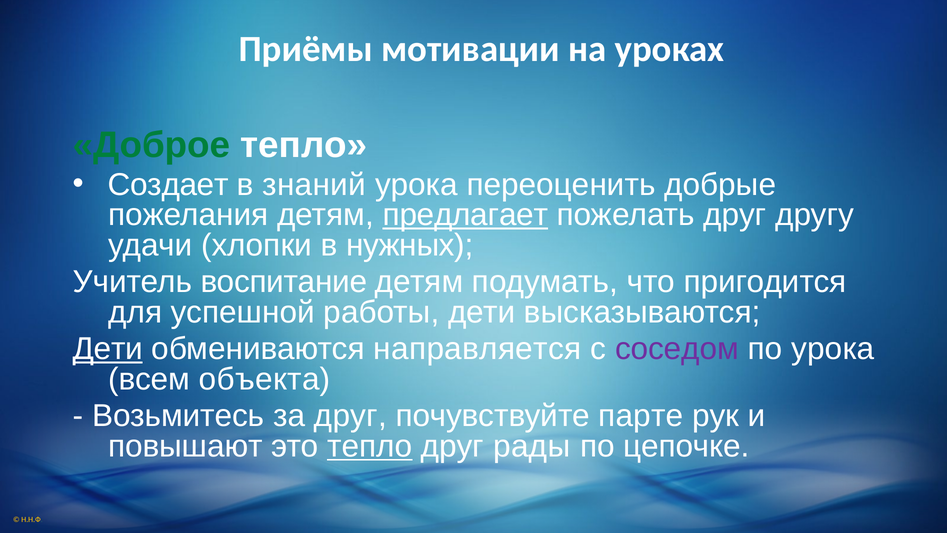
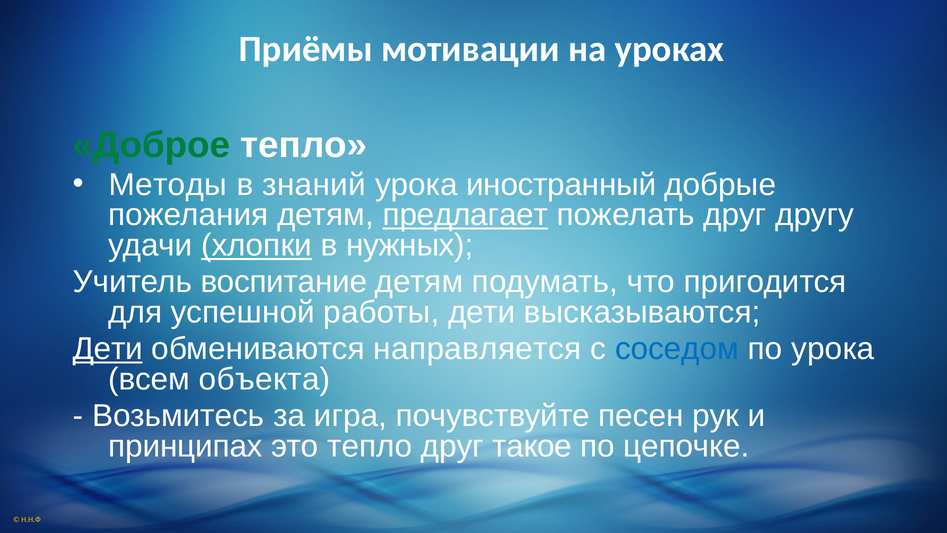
Создает: Создает -> Методы
переоценить: переоценить -> иностранный
хлопки underline: none -> present
соседом colour: purple -> blue
за друг: друг -> игра
парте: парте -> песен
повышают: повышают -> принципах
тепло at (370, 446) underline: present -> none
рады: рады -> такое
